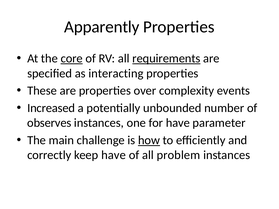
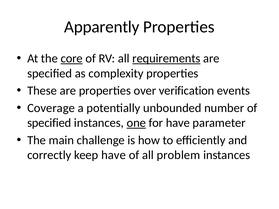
interacting: interacting -> complexity
complexity: complexity -> verification
Increased: Increased -> Coverage
observes at (49, 123): observes -> specified
one underline: none -> present
how underline: present -> none
